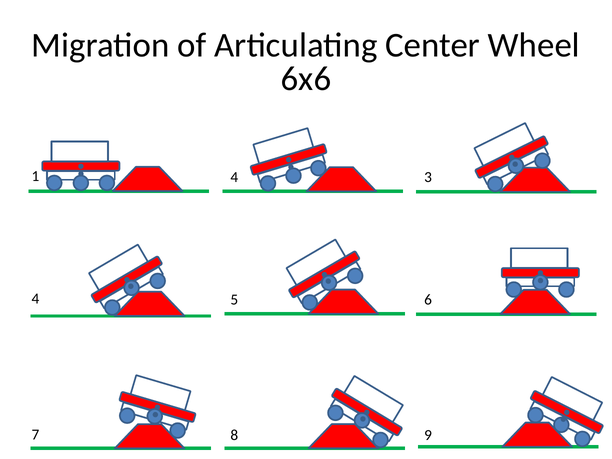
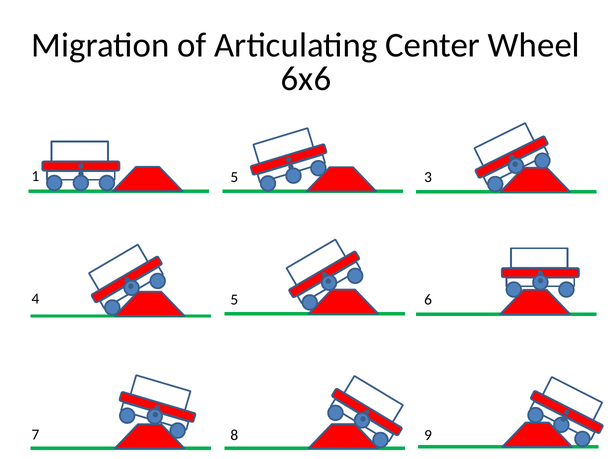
1 4: 4 -> 5
